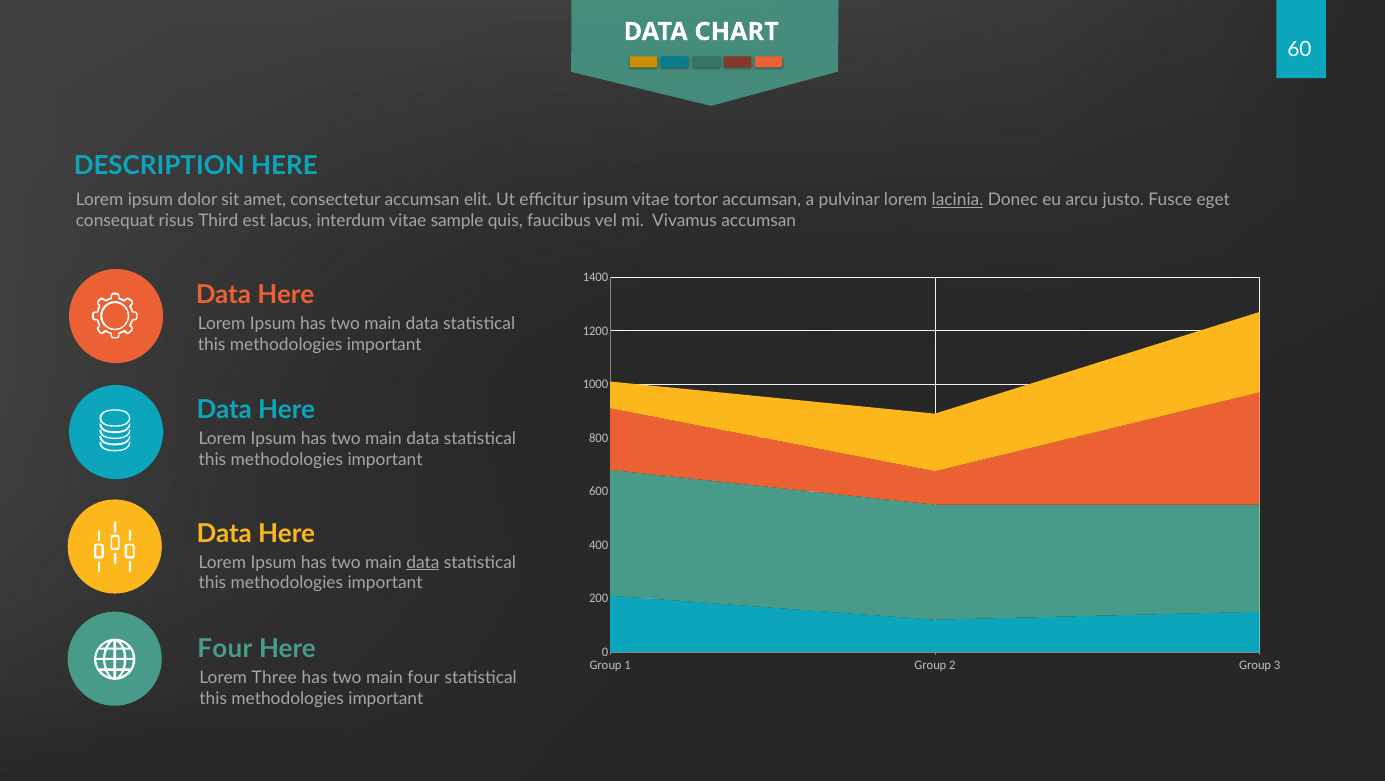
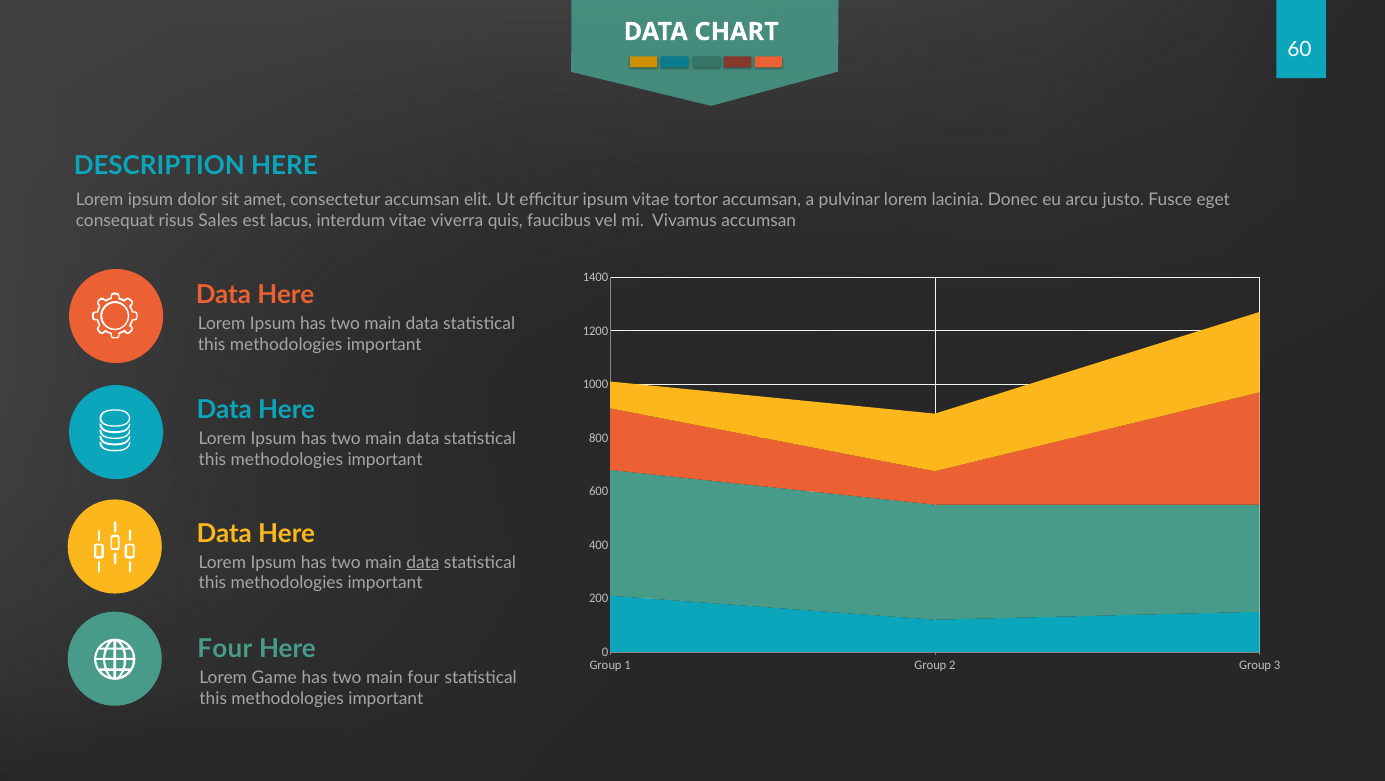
lacinia underline: present -> none
Third: Third -> Sales
sample: sample -> viverra
Three: Three -> Game
